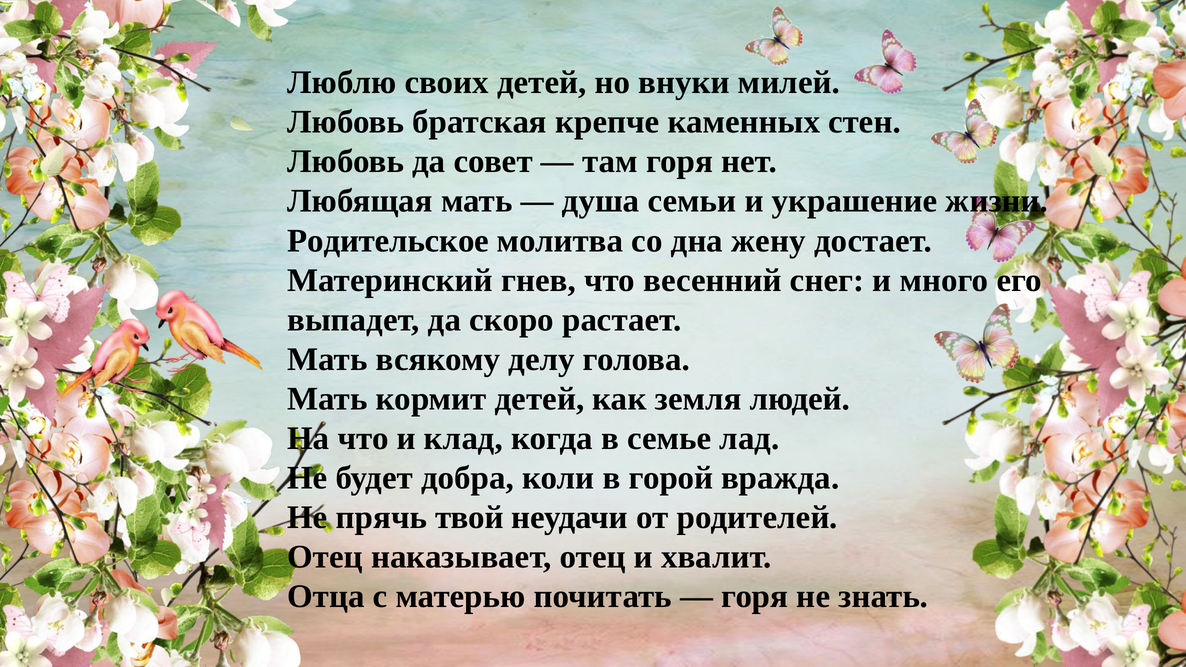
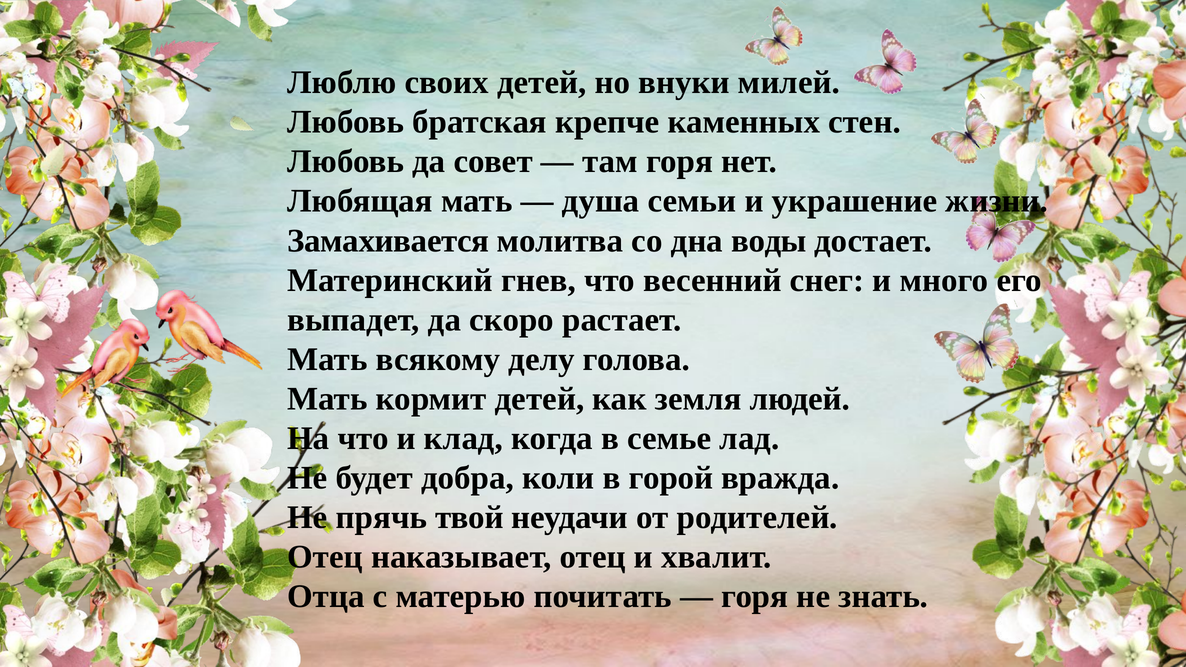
Родительское: Родительское -> Замахивается
жену: жену -> воды
